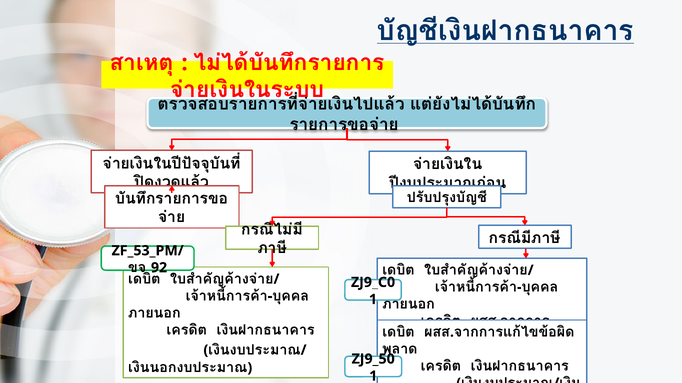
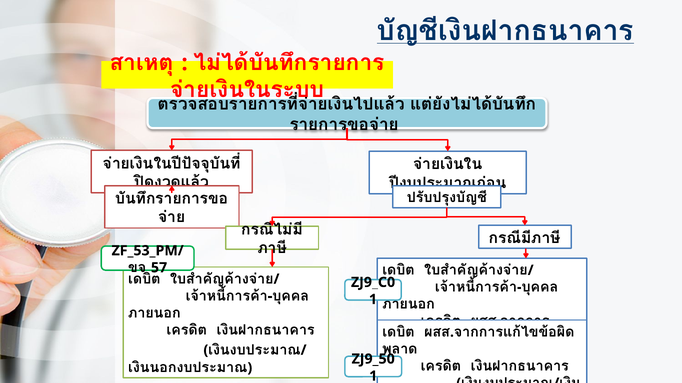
92: 92 -> 57
